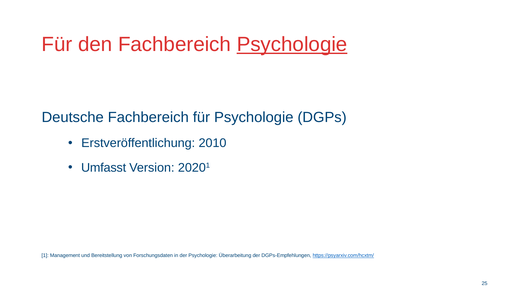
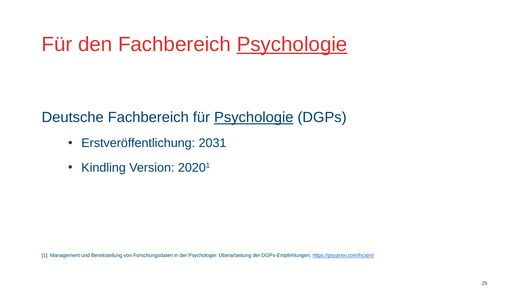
Psychologie at (254, 118) underline: none -> present
2010: 2010 -> 2031
Umfasst: Umfasst -> Kindling
